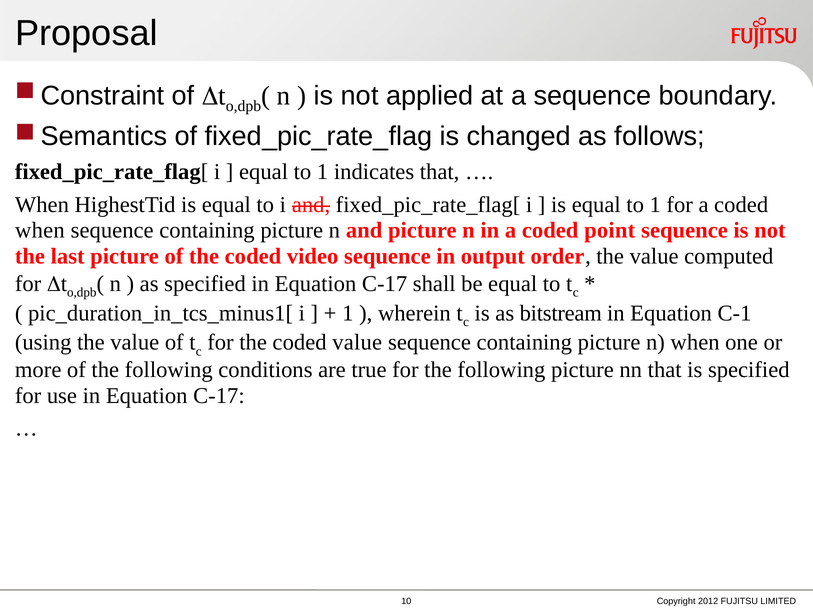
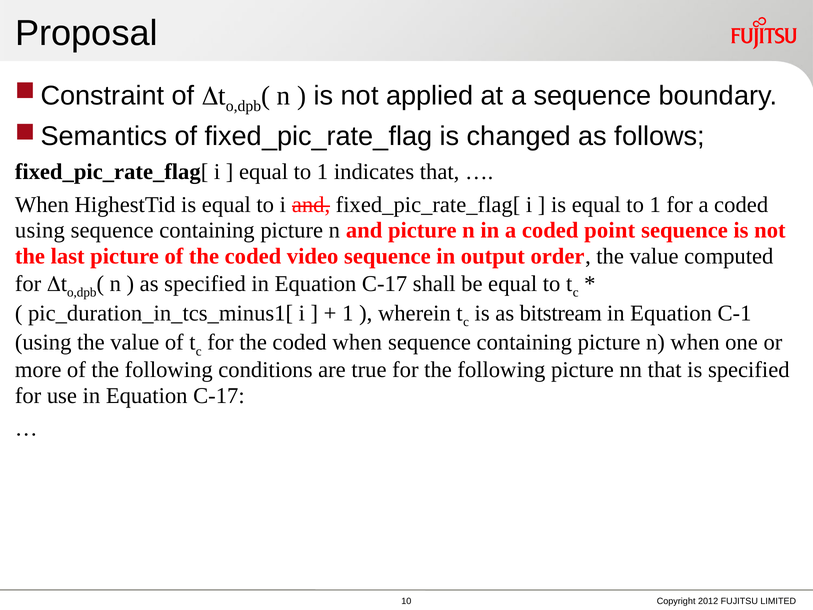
when at (40, 230): when -> using
coded value: value -> when
